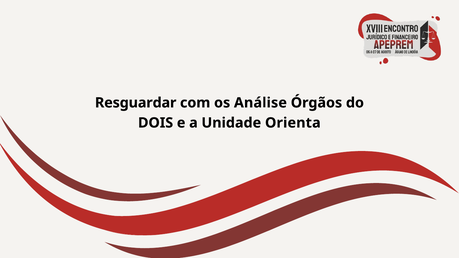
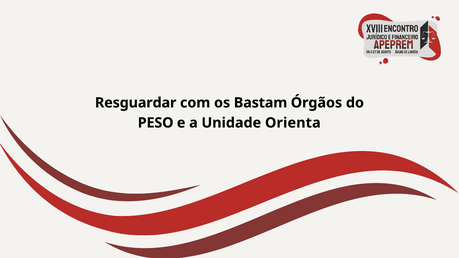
Análise: Análise -> Bastam
DOIS: DOIS -> PESO
